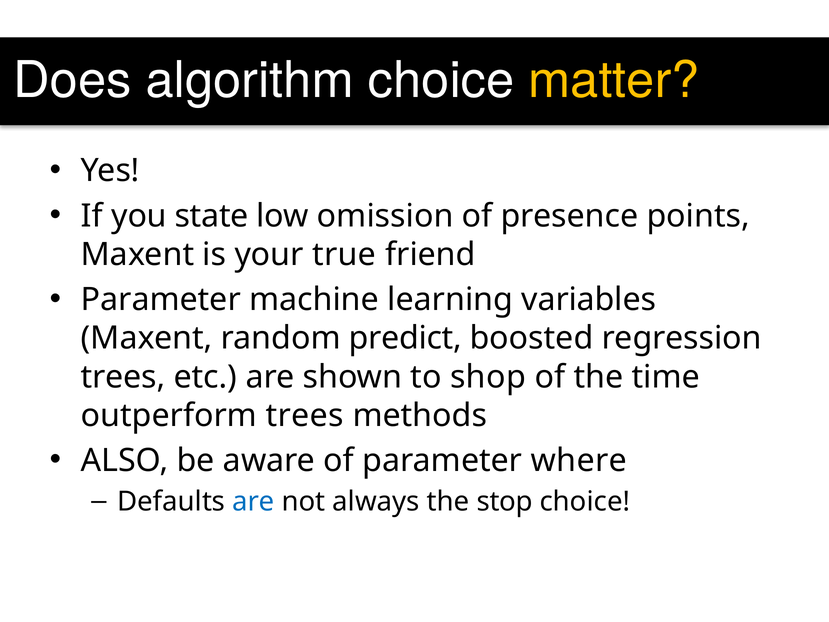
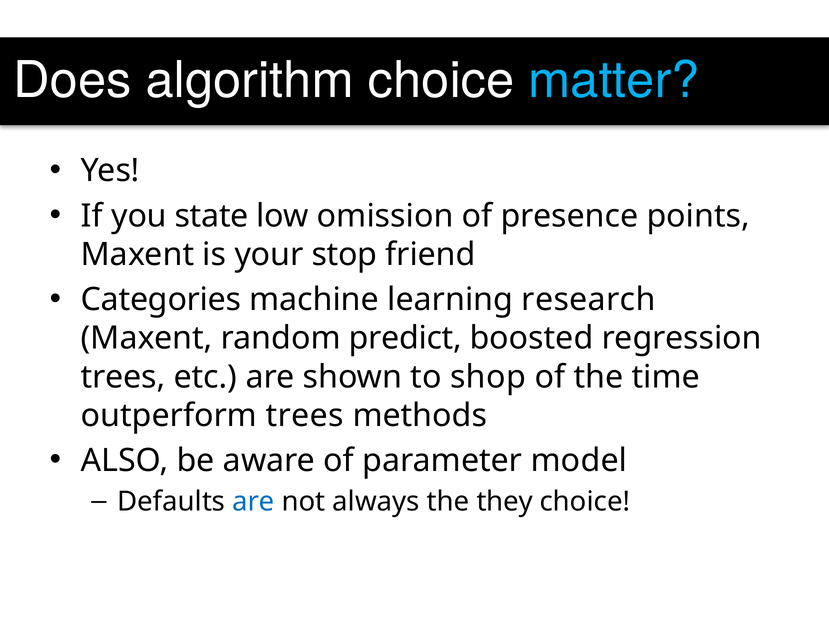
matter colour: yellow -> light blue
true: true -> stop
Parameter at (161, 300): Parameter -> Categories
variables: variables -> research
where: where -> model
stop: stop -> they
